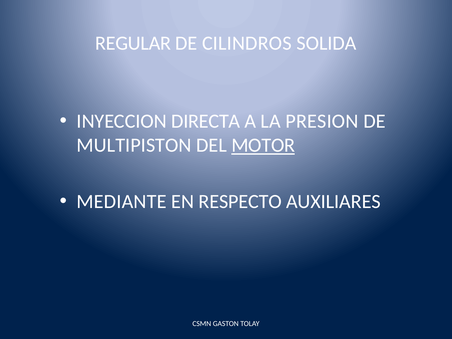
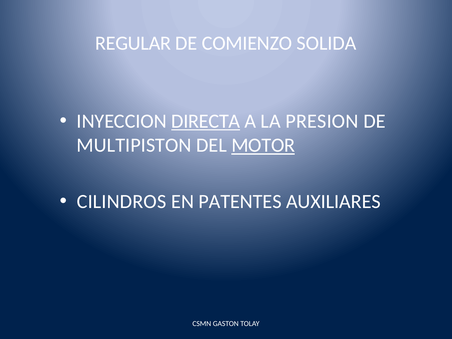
CILINDROS: CILINDROS -> COMIENZO
DIRECTA underline: none -> present
MEDIANTE: MEDIANTE -> CILINDROS
RESPECTO: RESPECTO -> PATENTES
